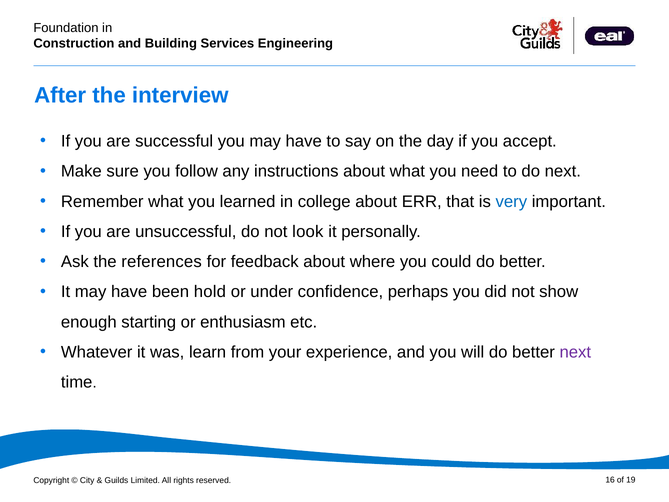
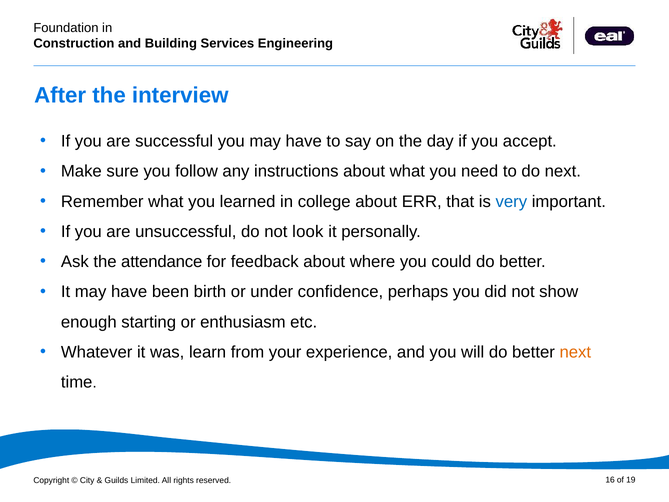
references: references -> attendance
hold: hold -> birth
next at (575, 352) colour: purple -> orange
